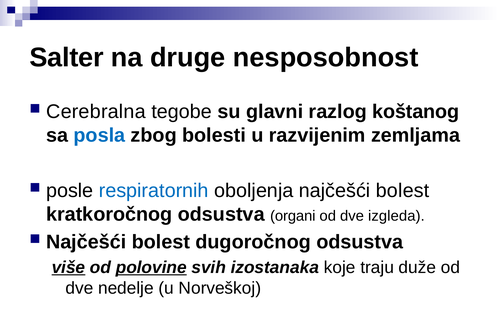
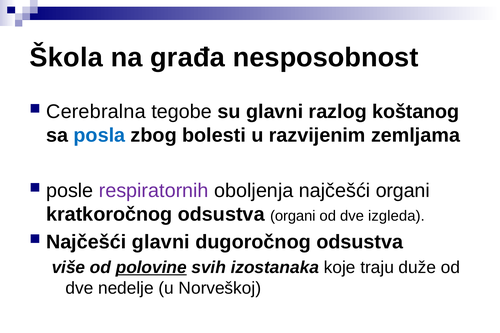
Salter: Salter -> Škola
druge: druge -> građa
respiratornih colour: blue -> purple
oboljenja najčešći bolest: bolest -> organi
bolest at (161, 242): bolest -> glavni
više underline: present -> none
